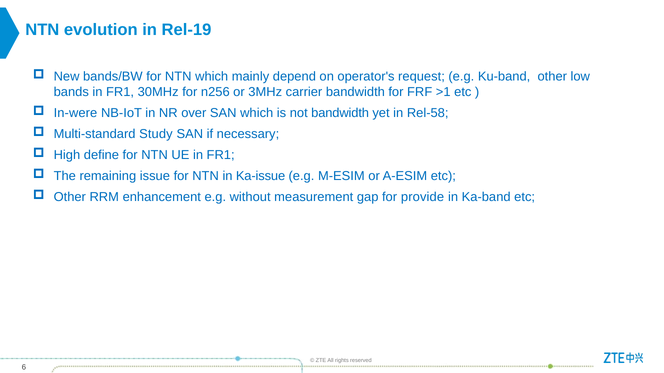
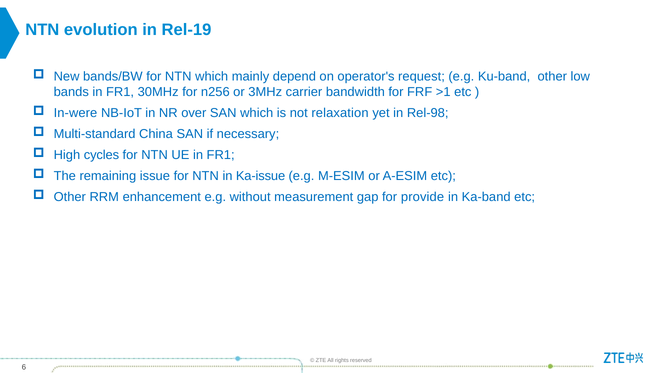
not bandwidth: bandwidth -> relaxation
Rel-58: Rel-58 -> Rel-98
Study: Study -> China
define: define -> cycles
